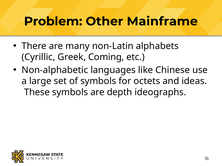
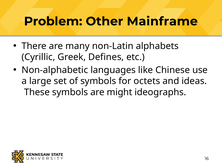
Coming: Coming -> Defines
depth: depth -> might
